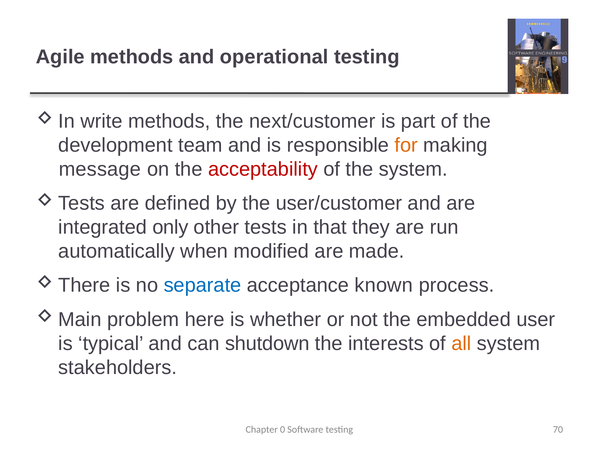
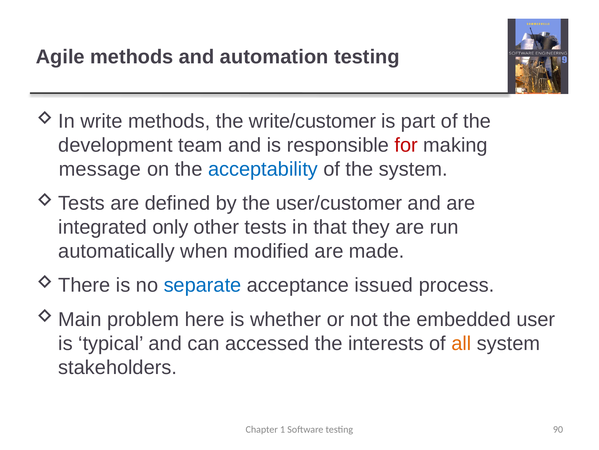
operational: operational -> automation
next/customer: next/customer -> write/customer
for colour: orange -> red
acceptability colour: red -> blue
known: known -> issued
shutdown: shutdown -> accessed
0: 0 -> 1
70: 70 -> 90
